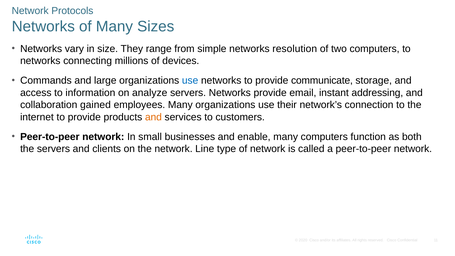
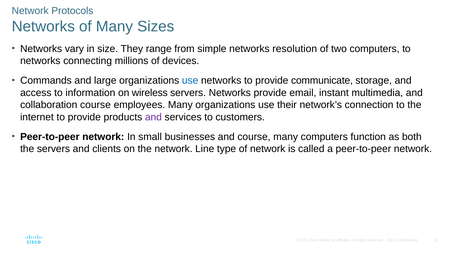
analyze: analyze -> wireless
addressing: addressing -> multimedia
collaboration gained: gained -> course
and at (153, 117) colour: orange -> purple
and enable: enable -> course
